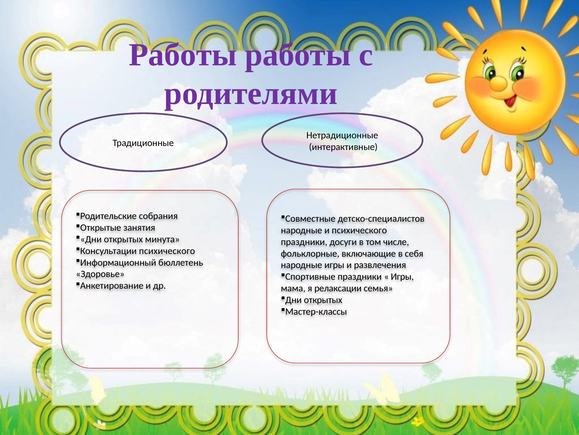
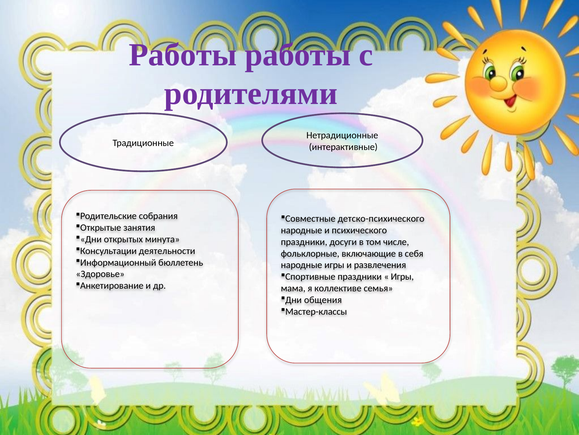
детско-специалистов: детско-специалистов -> детско-психического
психического at (167, 250): психического -> деятельности
релаксации: релаксации -> коллективе
открытых at (323, 299): открытых -> общения
